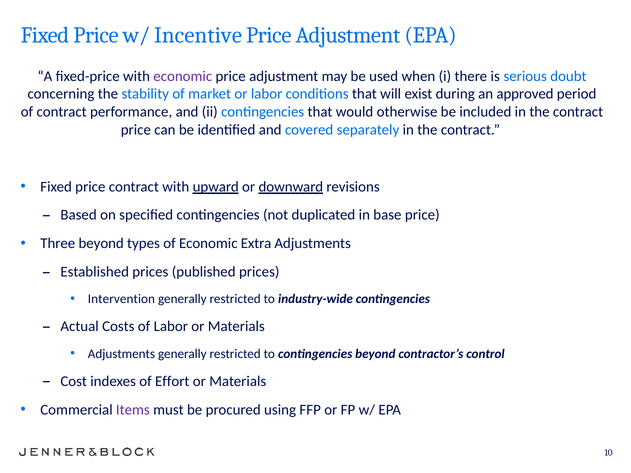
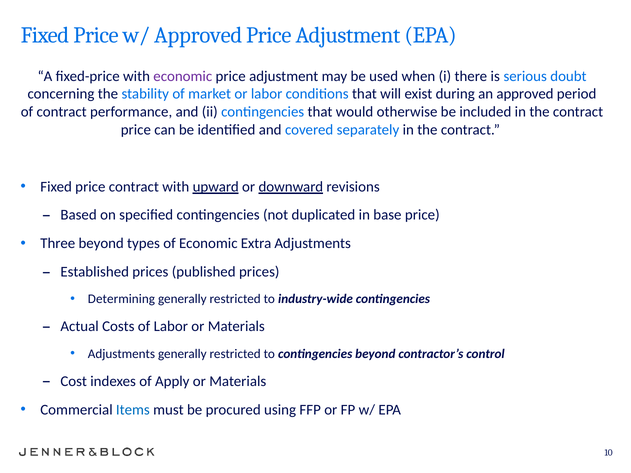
w/ Incentive: Incentive -> Approved
Intervention: Intervention -> Determining
Effort: Effort -> Apply
Items colour: purple -> blue
